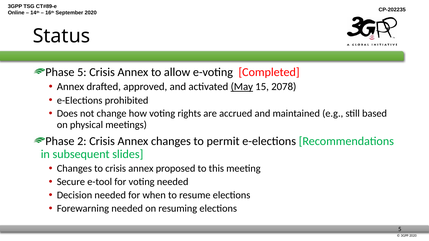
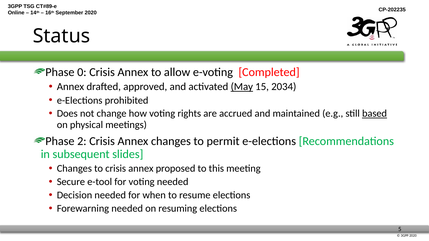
Phase 5: 5 -> 0
2078: 2078 -> 2034
based underline: none -> present
